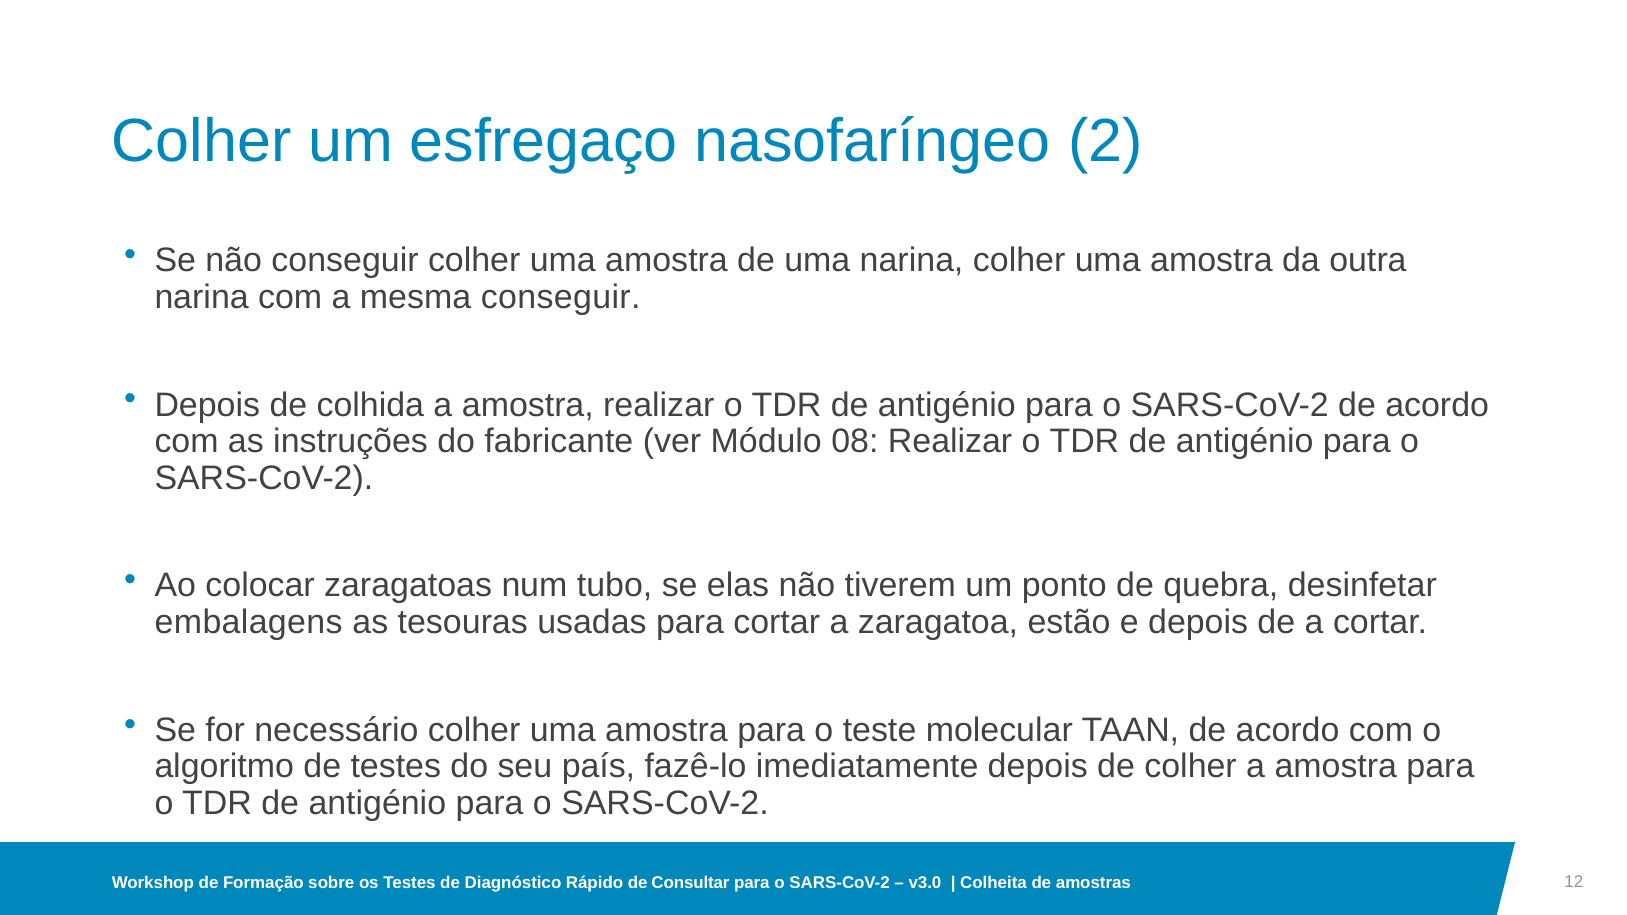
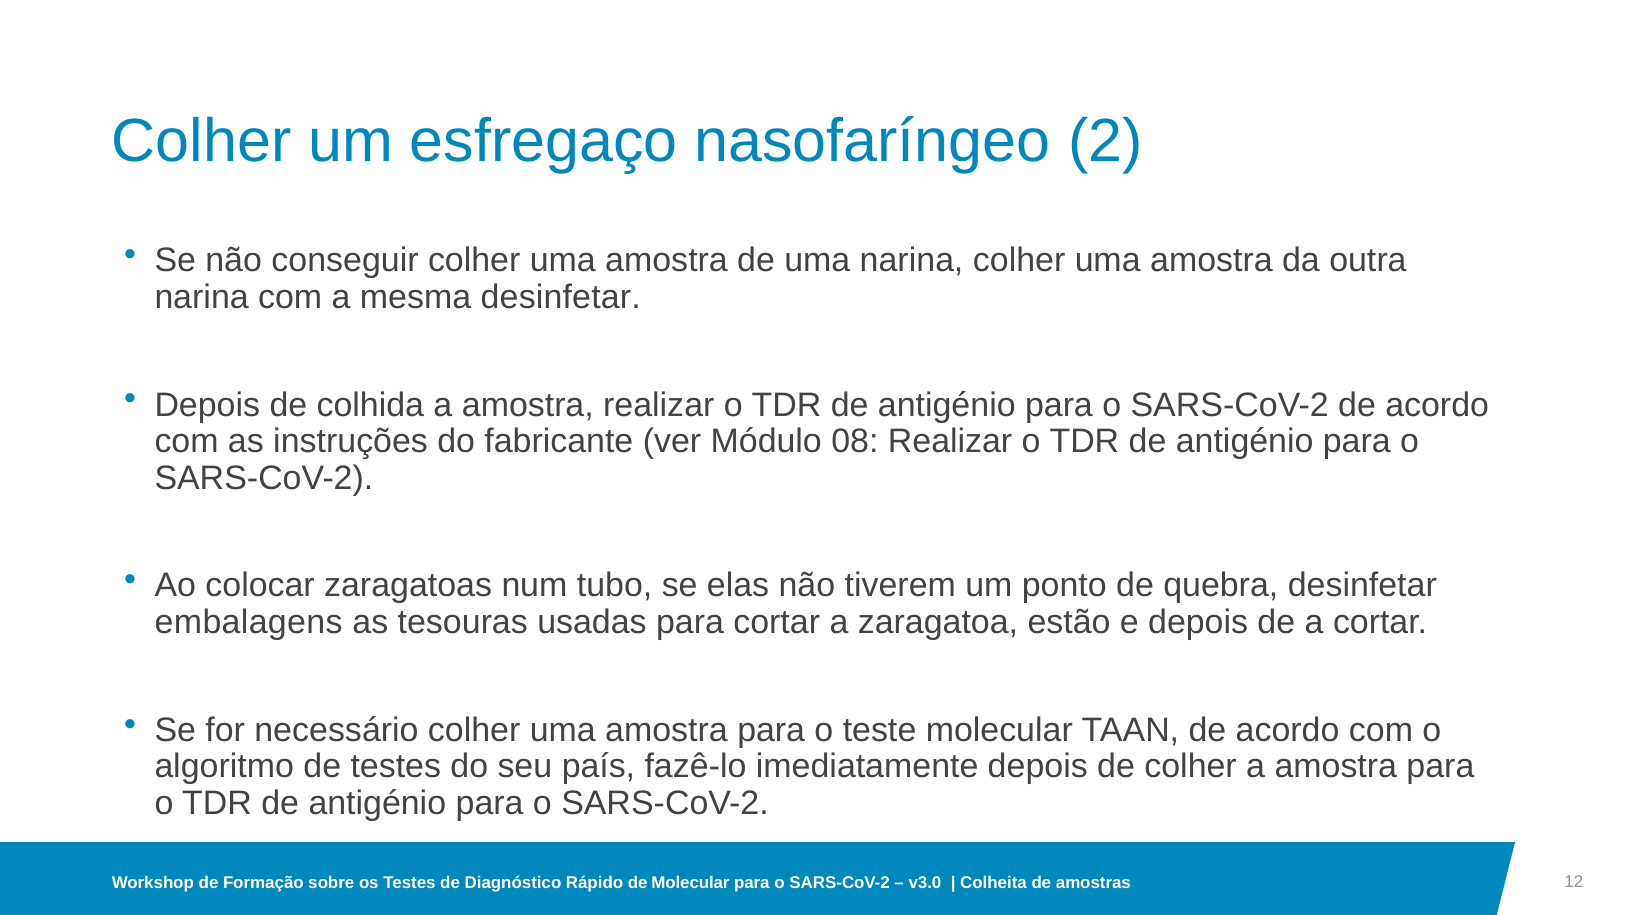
mesma conseguir: conseguir -> desinfetar
de Consultar: Consultar -> Molecular
